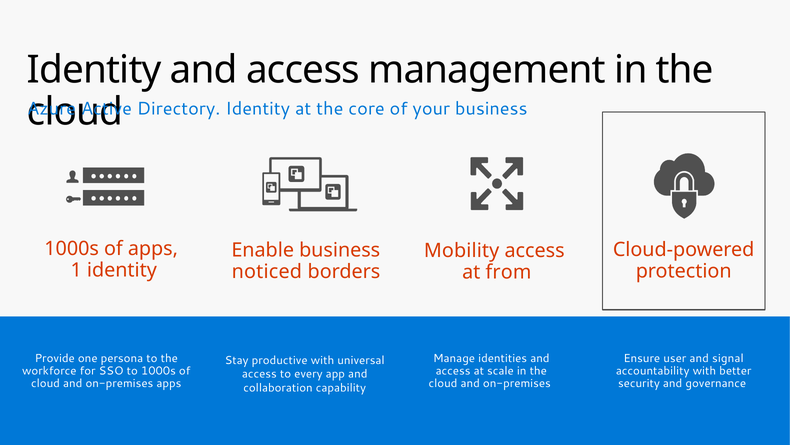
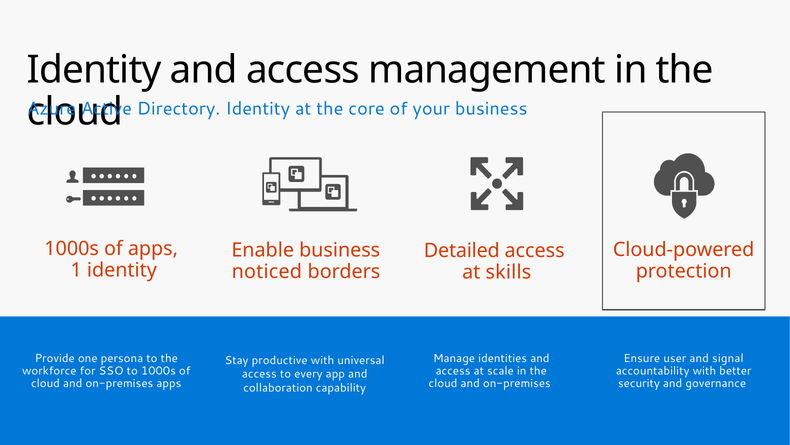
Mobility: Mobility -> Detailed
from: from -> skills
